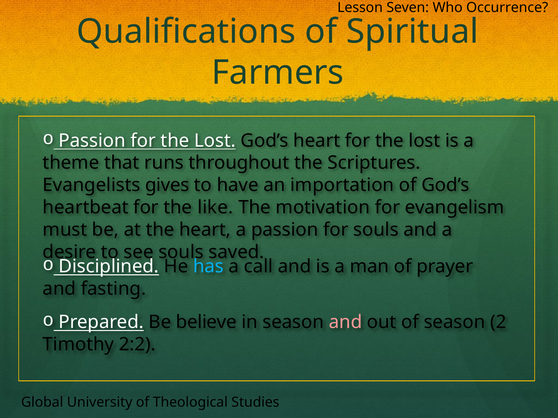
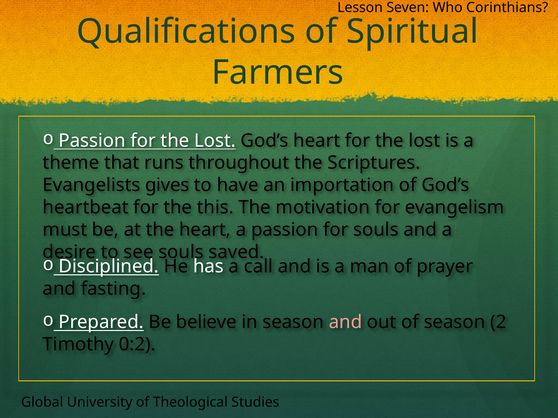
Occurrence: Occurrence -> Corinthians
like: like -> this
has colour: light blue -> white
2:2: 2:2 -> 0:2
